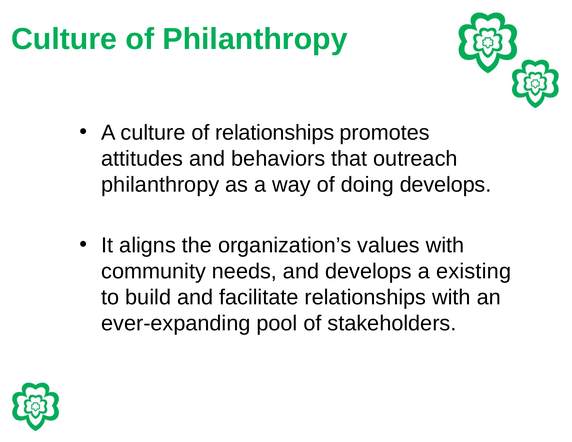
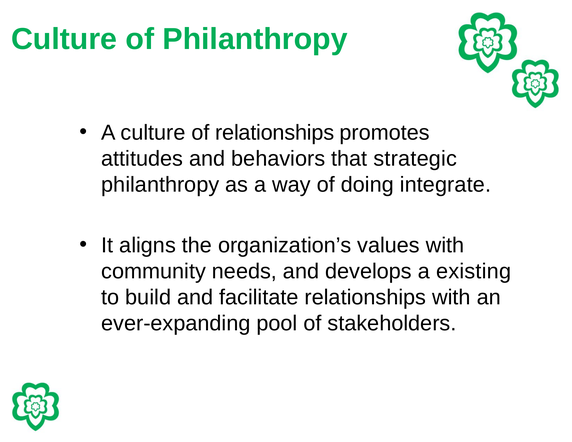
outreach: outreach -> strategic
doing develops: develops -> integrate
